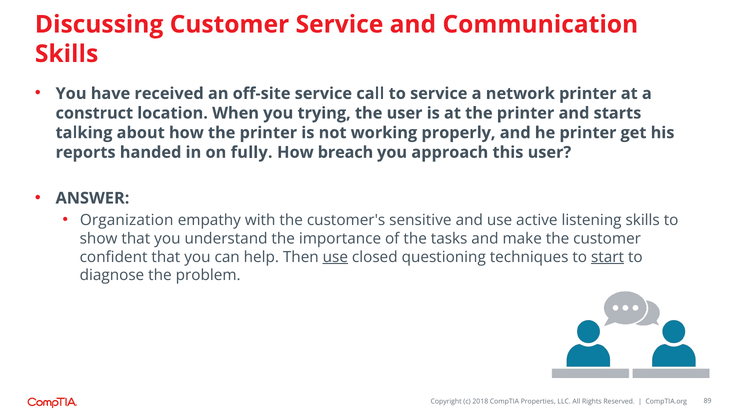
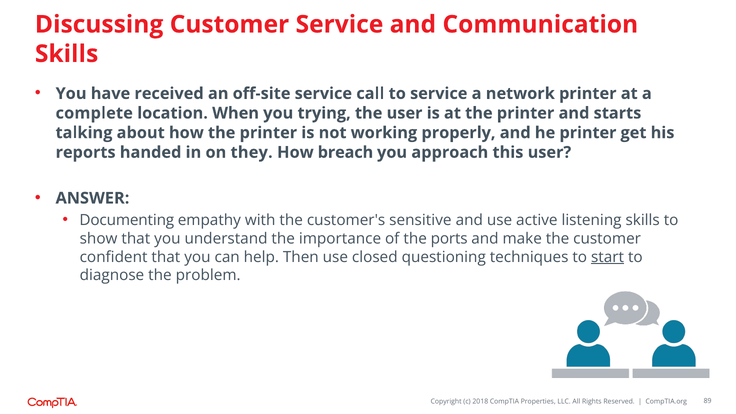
construct: construct -> complete
fully: fully -> they
Organization: Organization -> Documenting
tasks: tasks -> ports
use at (335, 257) underline: present -> none
